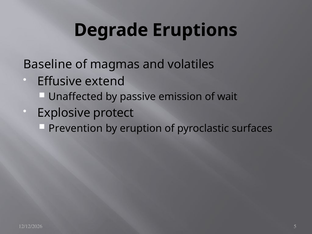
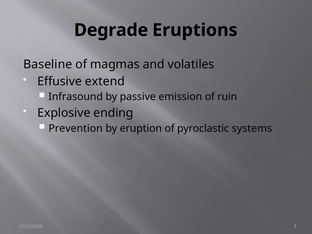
Unaffected: Unaffected -> Infrasound
wait: wait -> ruin
protect: protect -> ending
surfaces: surfaces -> systems
